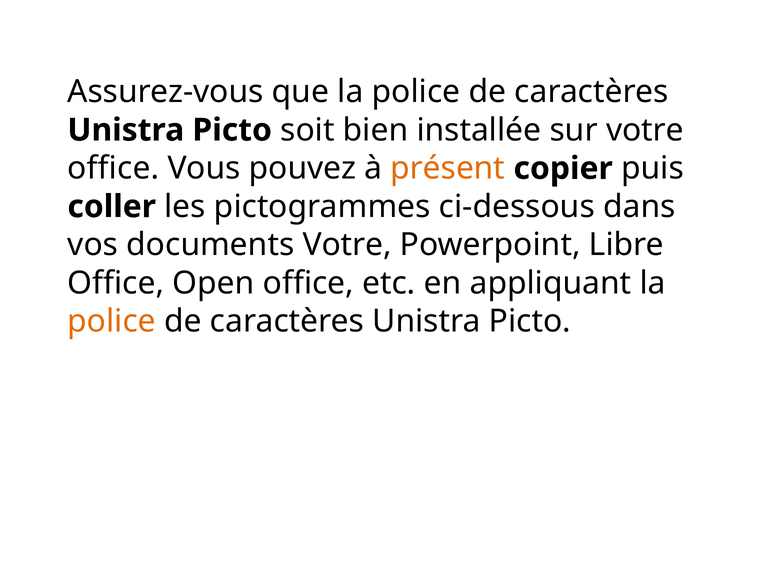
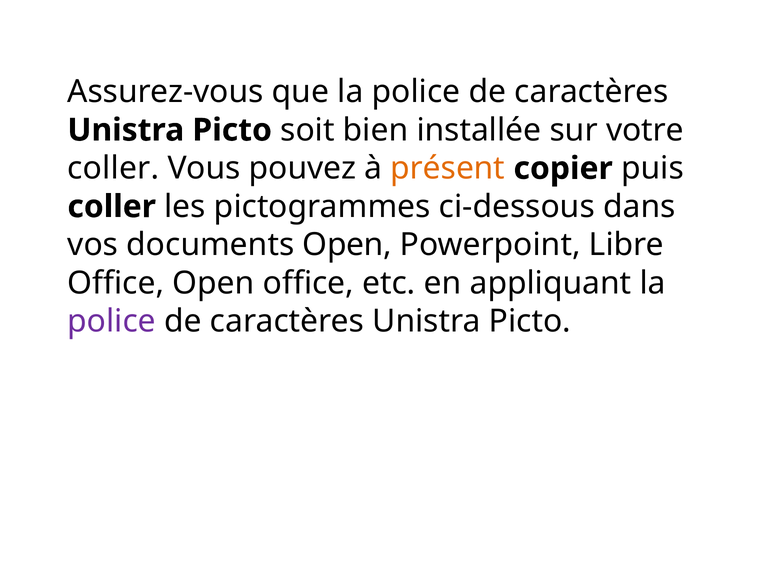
office at (113, 168): office -> coller
documents Votre: Votre -> Open
police at (112, 321) colour: orange -> purple
